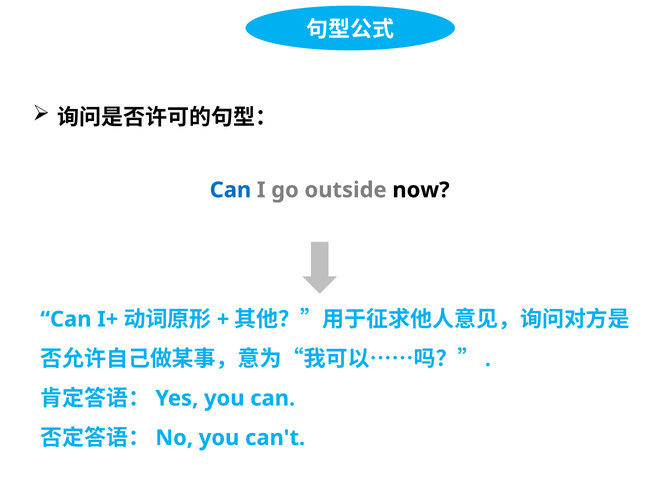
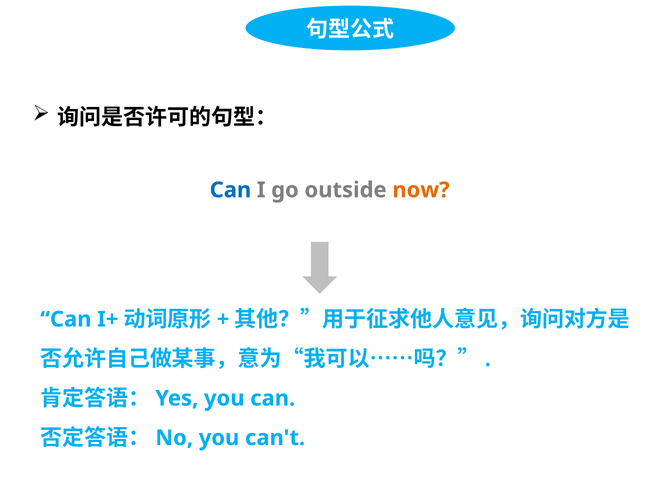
now colour: black -> orange
